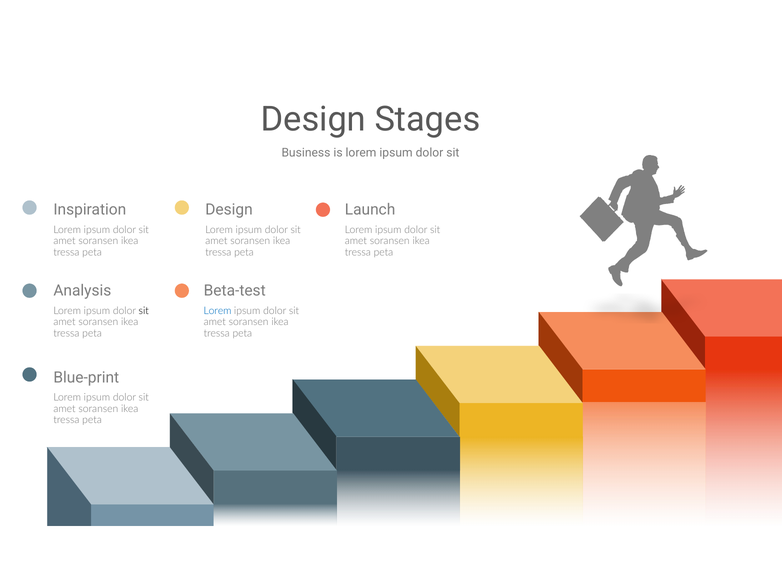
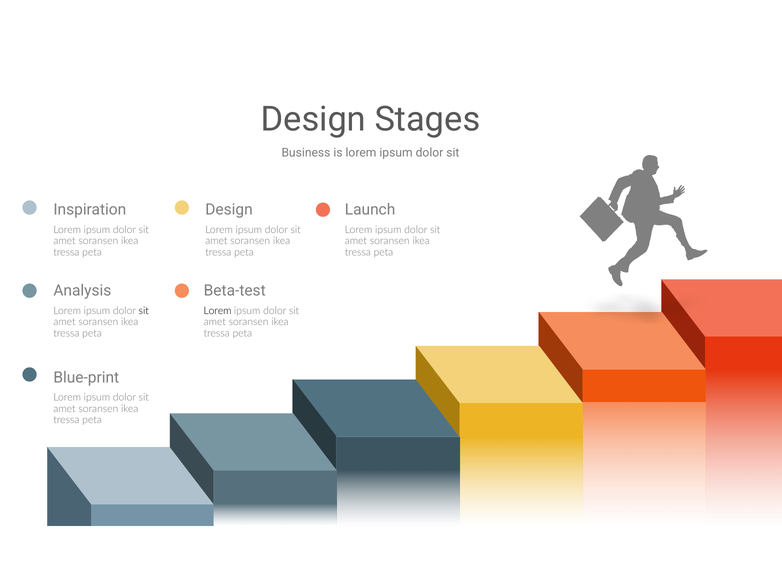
Lorem at (218, 310) colour: blue -> black
